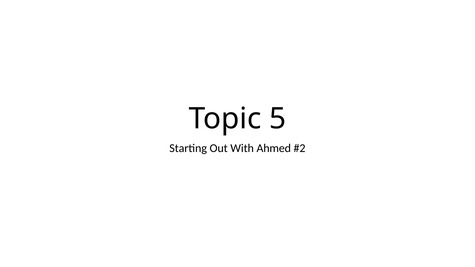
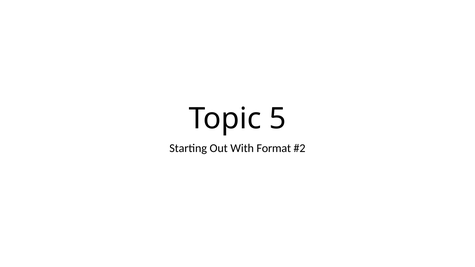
Ahmed: Ahmed -> Format
